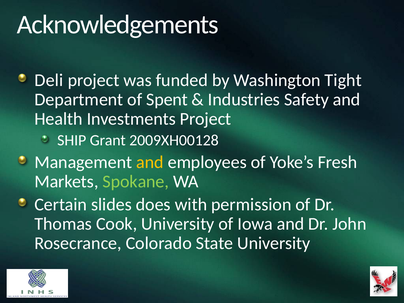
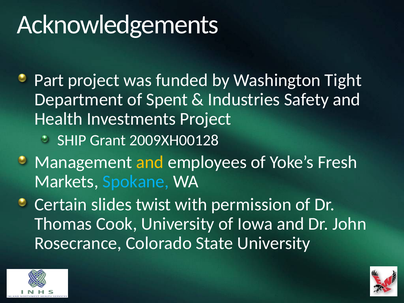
Deli: Deli -> Part
Spokane colour: light green -> light blue
does: does -> twist
